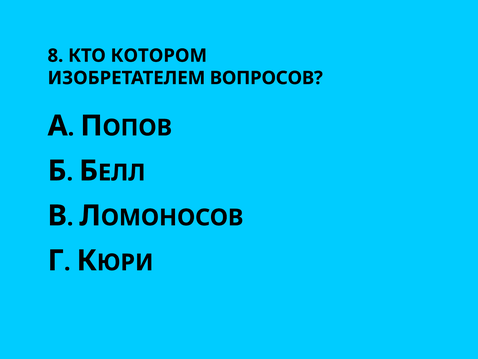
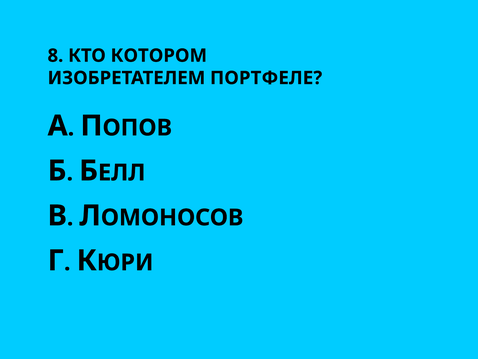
ВОПРОСОВ: ВОПРОСОВ -> ПОРТФЕЛЕ
